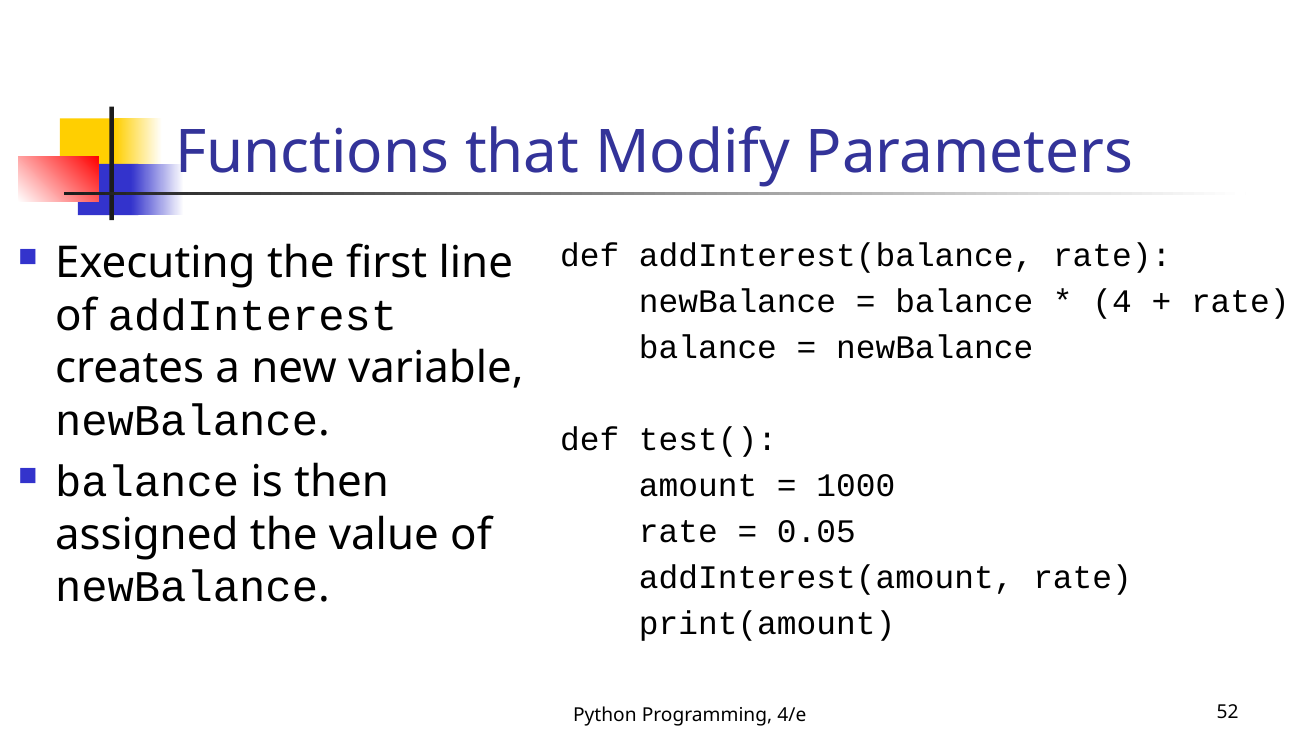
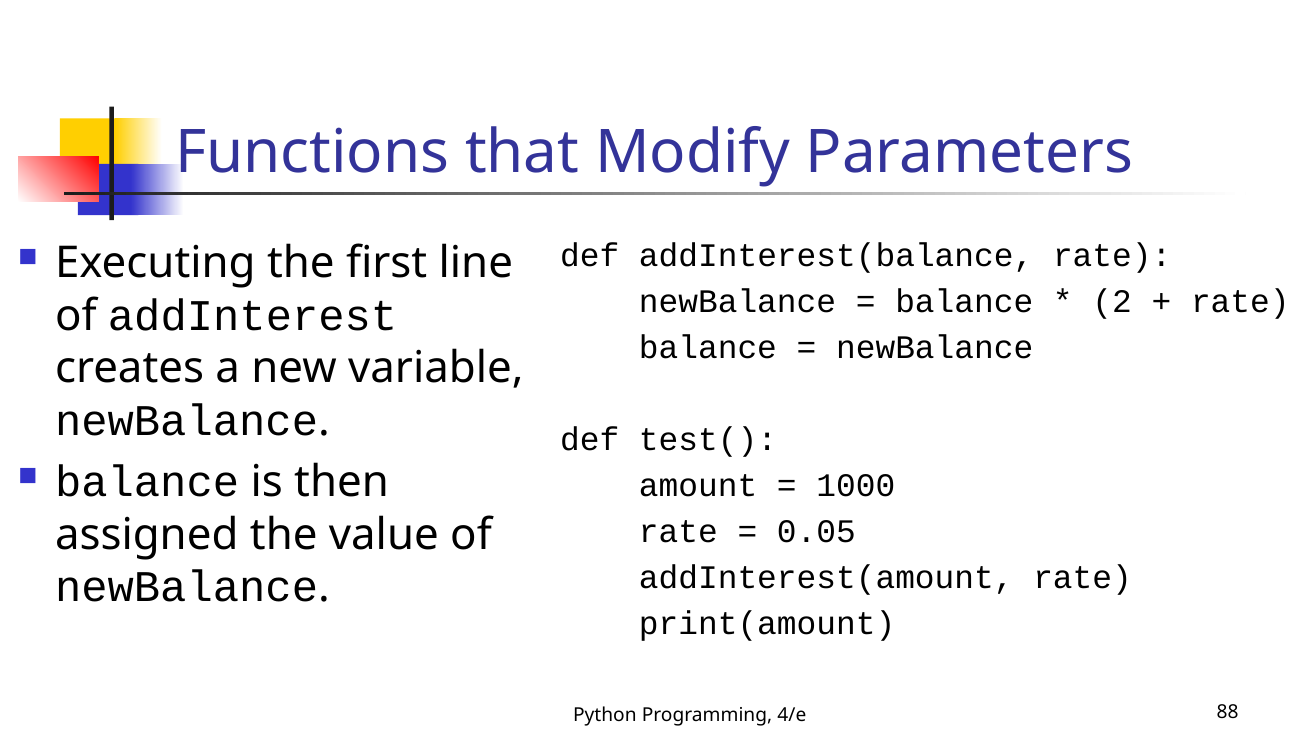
4: 4 -> 2
52: 52 -> 88
